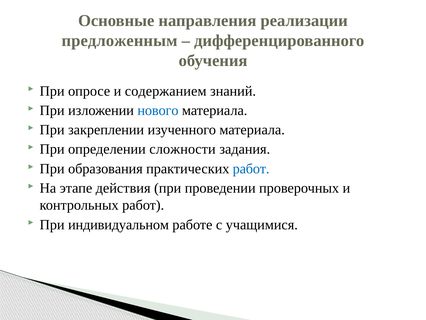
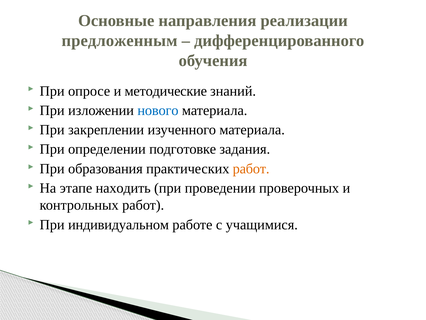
содержанием: содержанием -> методические
сложности: сложности -> подготовке
работ at (251, 168) colour: blue -> orange
действия: действия -> находить
